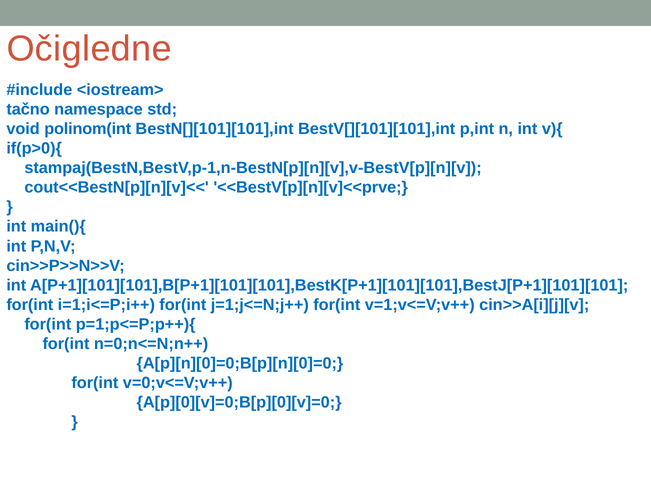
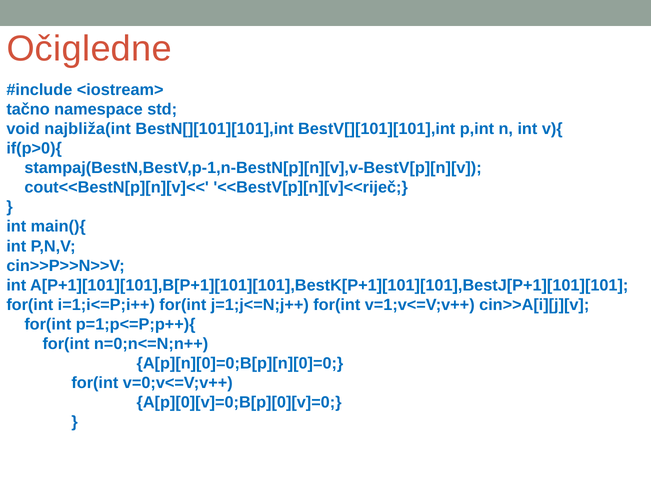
polinom(int: polinom(int -> najbliža(int
<<BestV[p][n][v]<<prve: <<BestV[p][n][v]<<prve -> <<BestV[p][n][v]<<riječ
